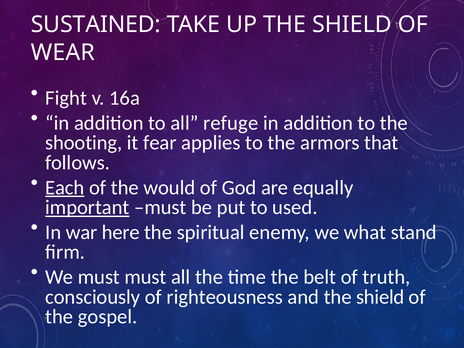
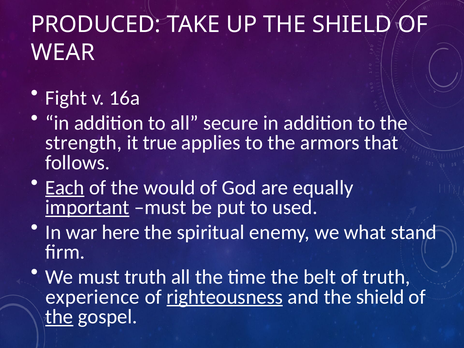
SUSTAINED: SUSTAINED -> PRODUCED
refuge: refuge -> secure
shooting: shooting -> strength
fear: fear -> true
must must: must -> truth
consciously: consciously -> experience
righteousness underline: none -> present
the at (59, 317) underline: none -> present
